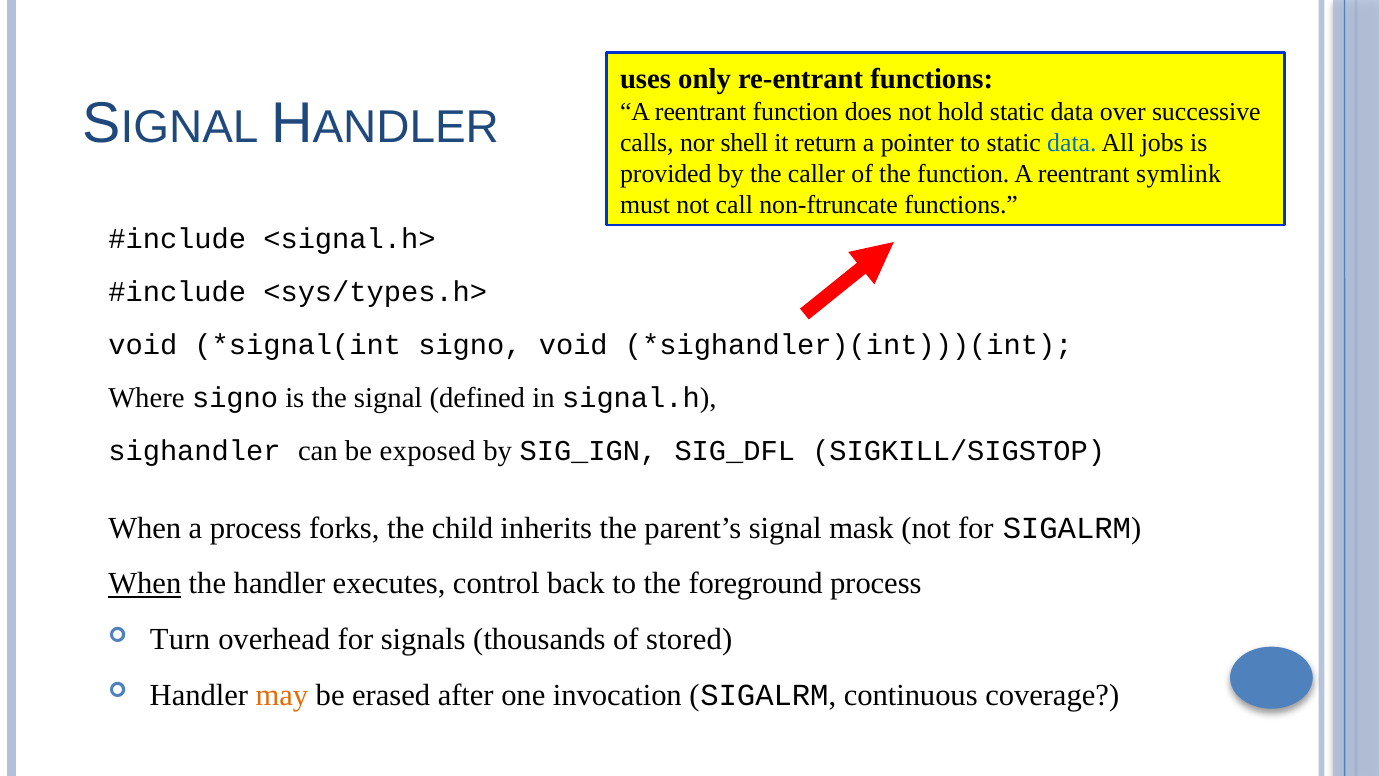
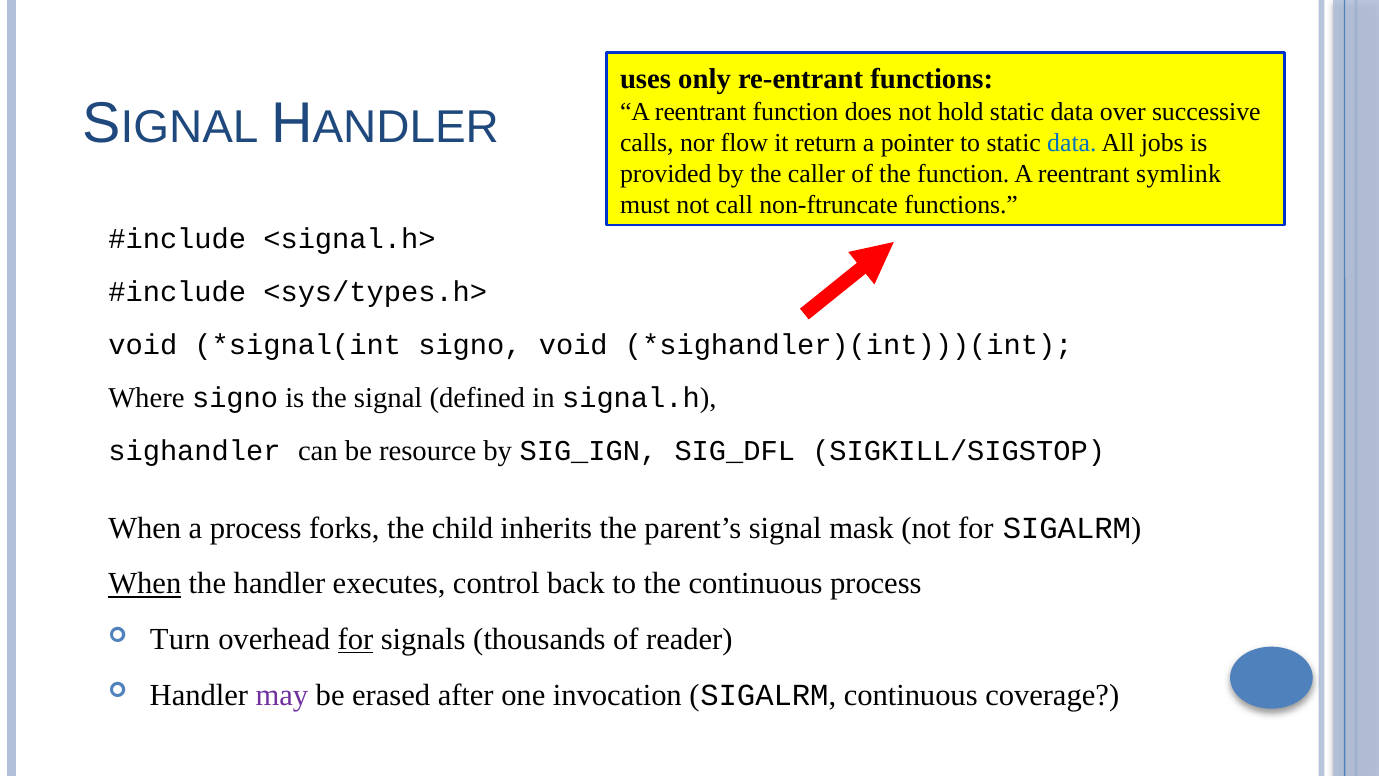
shell: shell -> flow
exposed: exposed -> resource
the foreground: foreground -> continuous
for at (355, 639) underline: none -> present
stored: stored -> reader
may colour: orange -> purple
